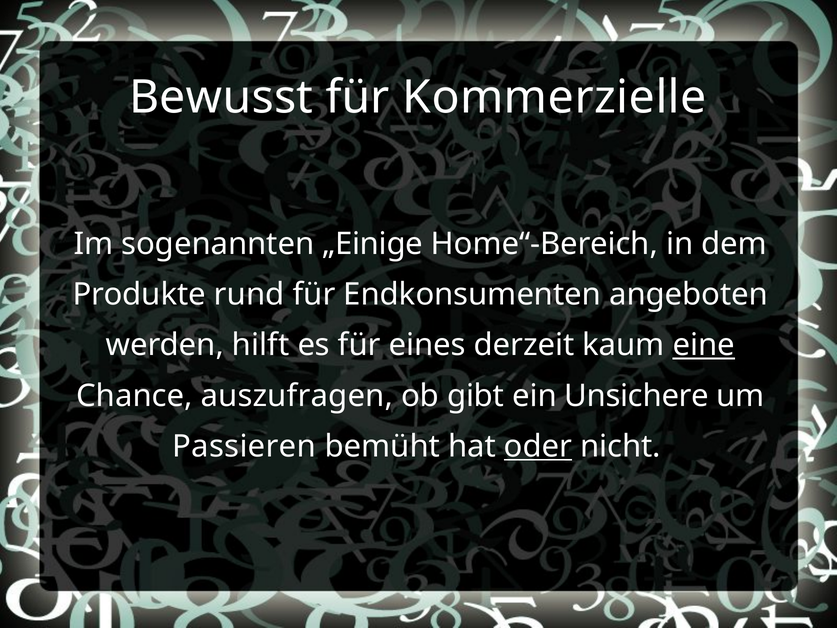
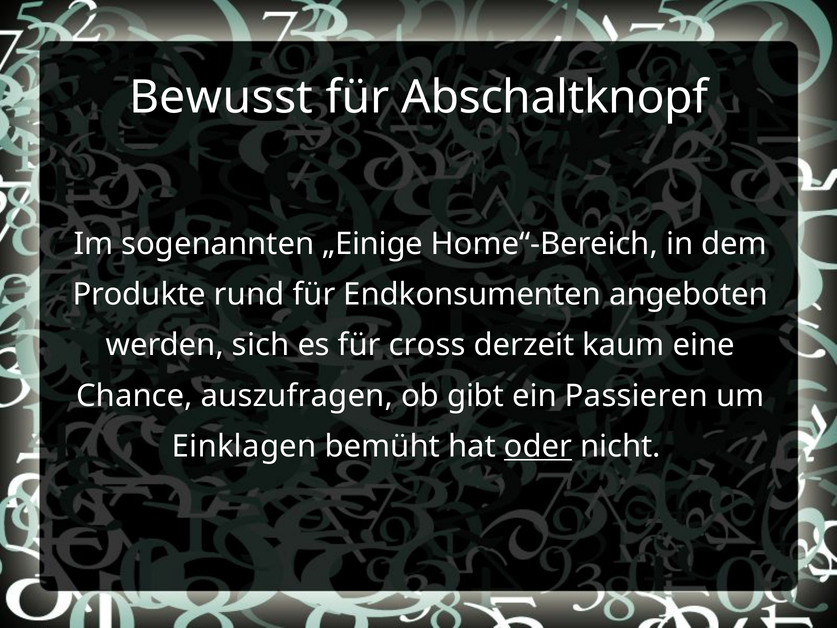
Kommerzielle: Kommerzielle -> Abschaltknopf
hilft: hilft -> sich
eines: eines -> cross
eine underline: present -> none
Unsichere: Unsichere -> Passieren
Passieren: Passieren -> Einklagen
